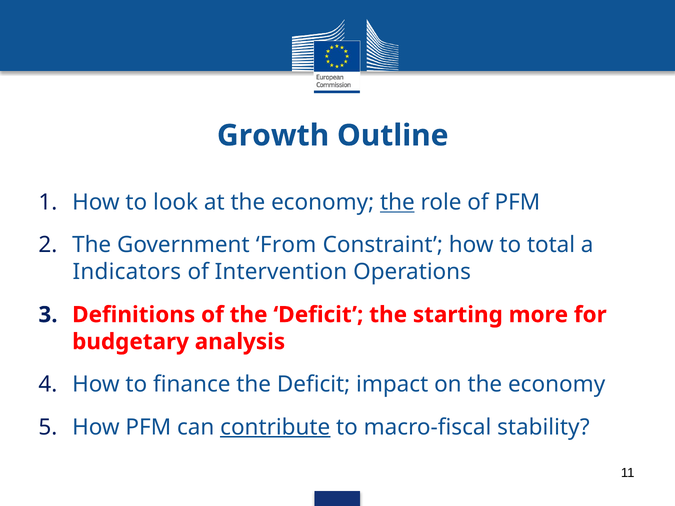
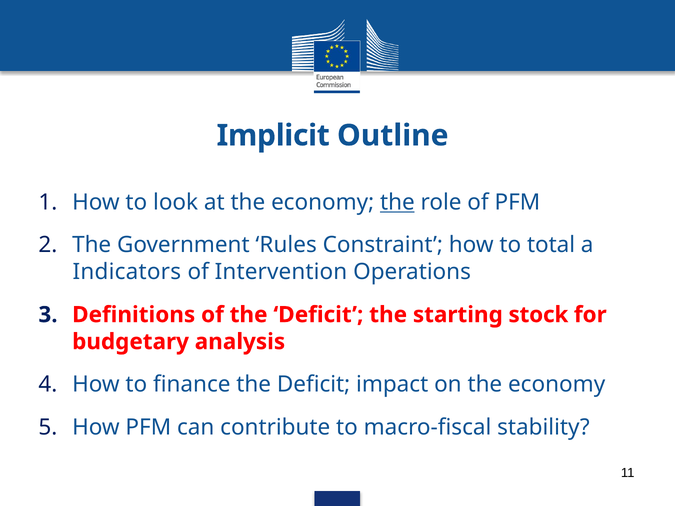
Growth: Growth -> Implicit
From: From -> Rules
more: more -> stock
contribute underline: present -> none
